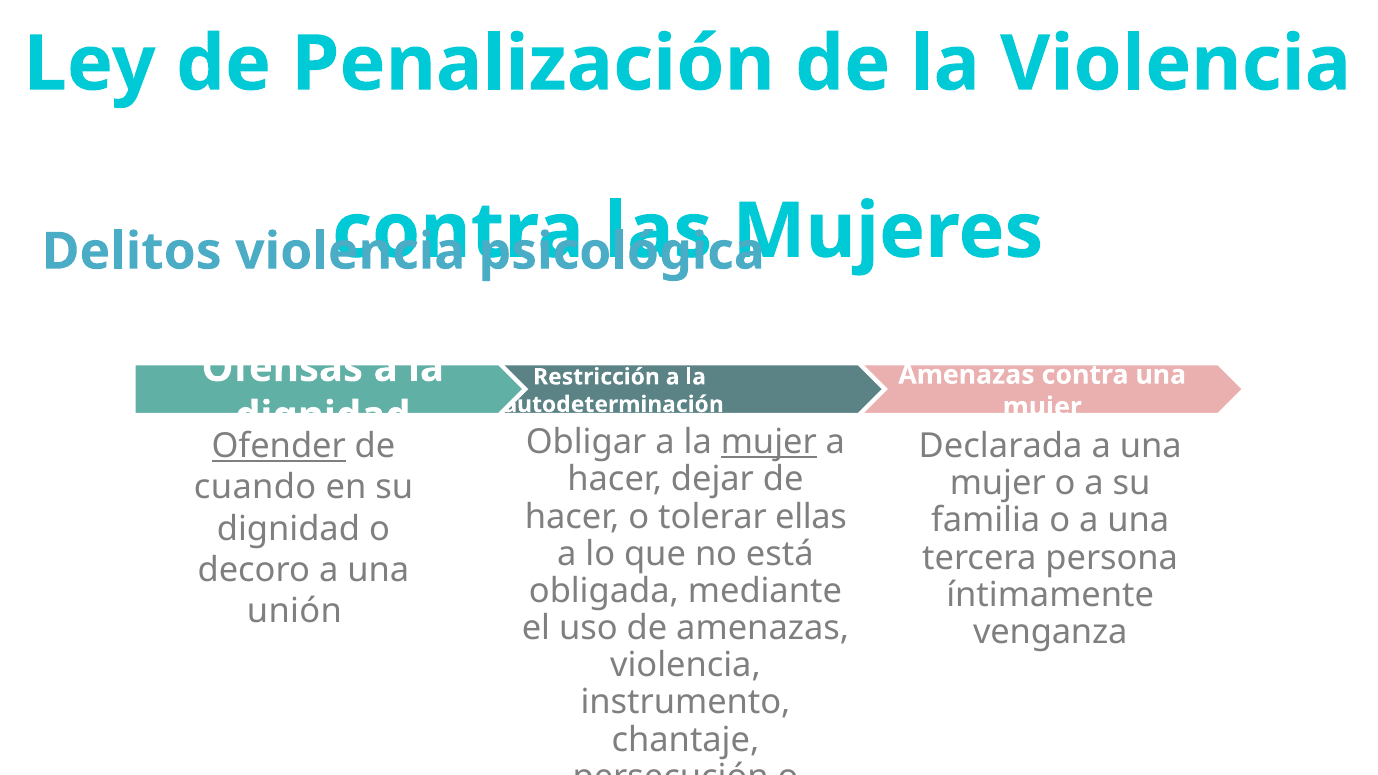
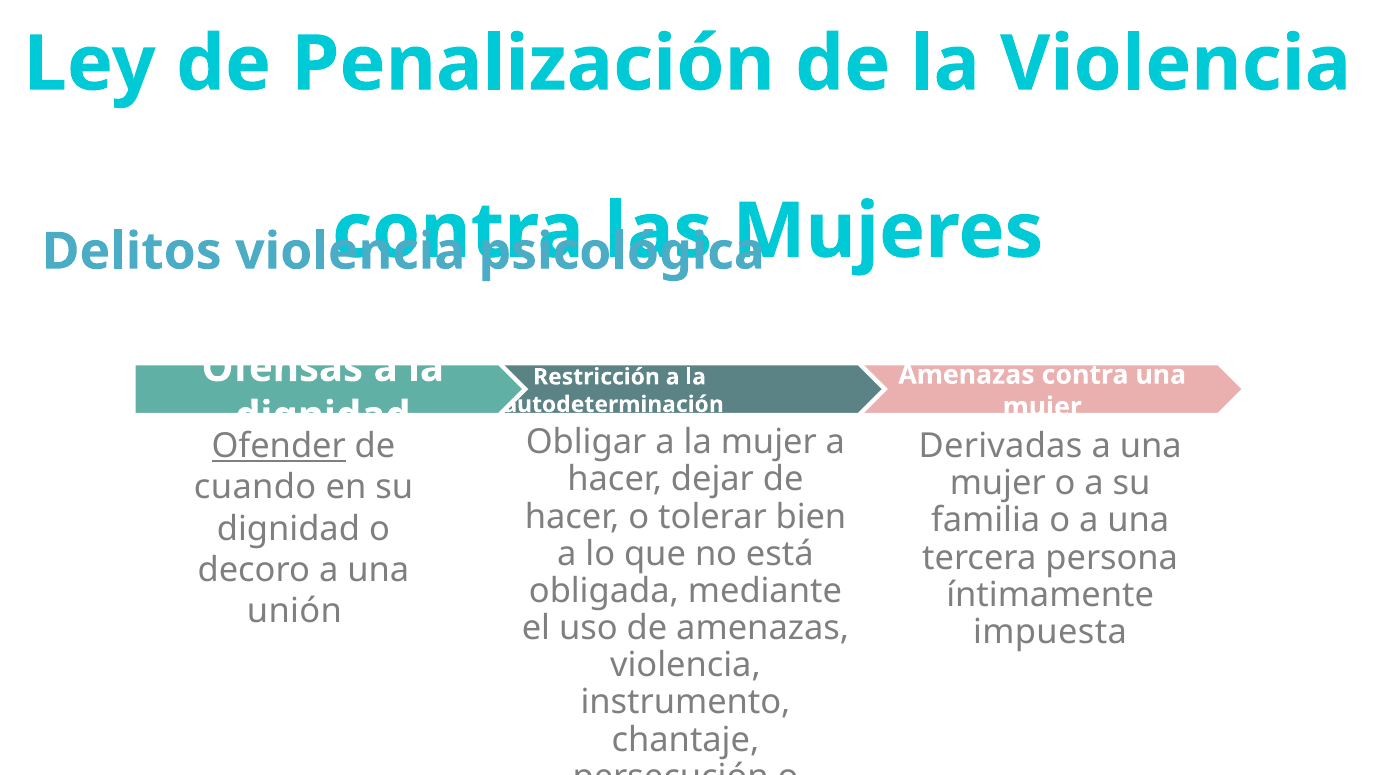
mujer at (769, 442) underline: present -> none
Declarada: Declarada -> Derivadas
ellas: ellas -> bien
venganza: venganza -> impuesta
